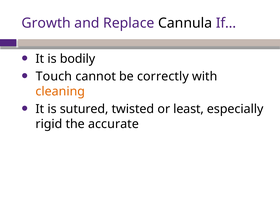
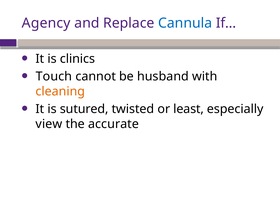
Growth: Growth -> Agency
Cannula colour: black -> blue
bodily: bodily -> clinics
correctly: correctly -> husband
rigid: rigid -> view
